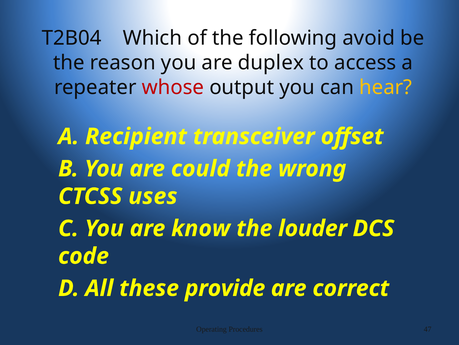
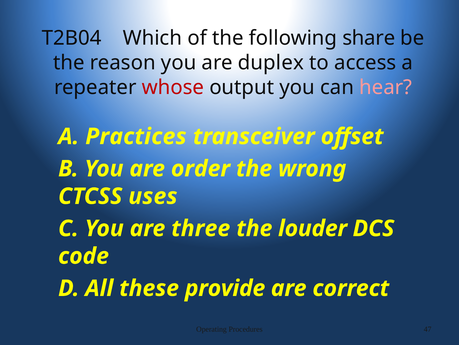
avoid: avoid -> share
hear colour: yellow -> pink
Recipient: Recipient -> Practices
could: could -> order
know: know -> three
